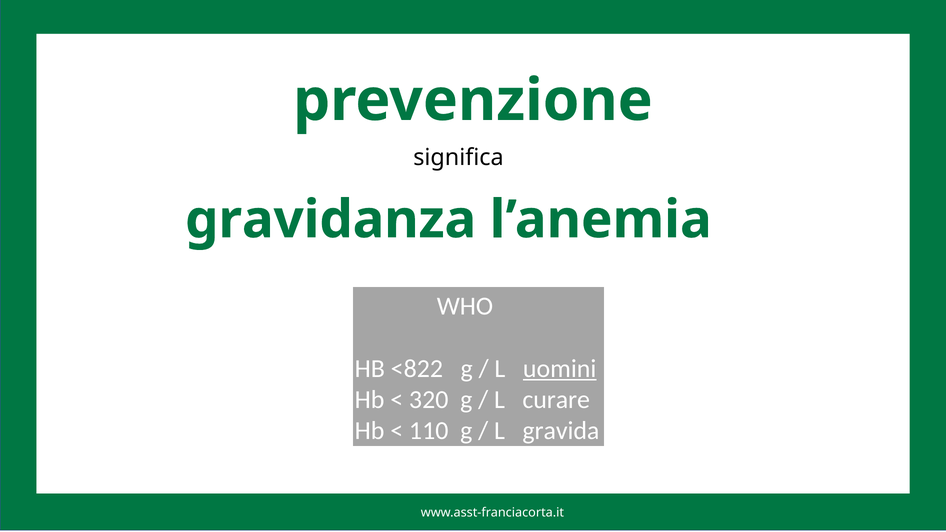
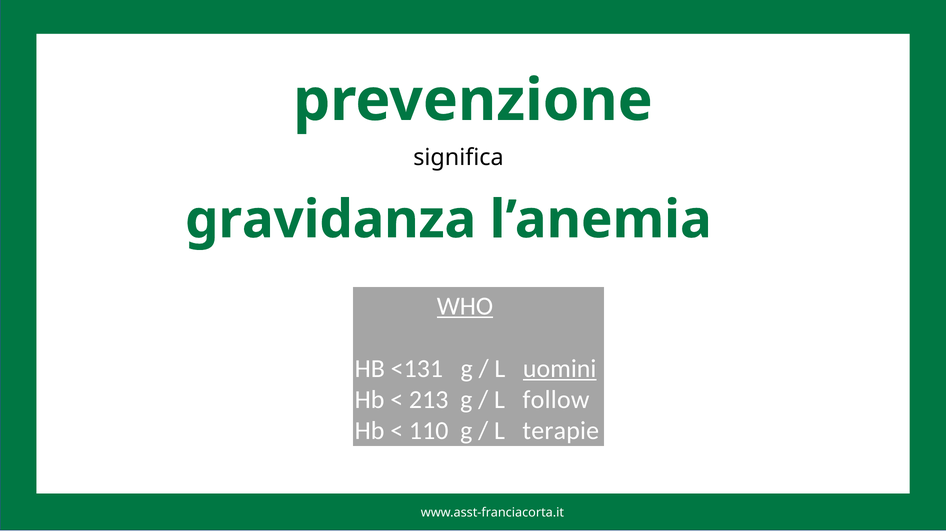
WHO underline: none -> present
<822: <822 -> <131
320: 320 -> 213
curare: curare -> follow
gravida: gravida -> terapie
